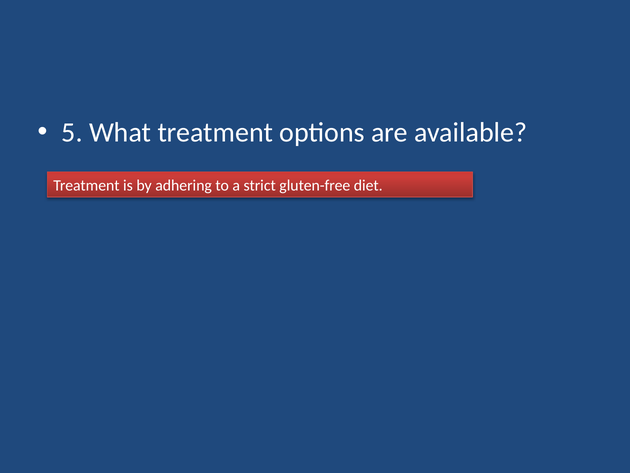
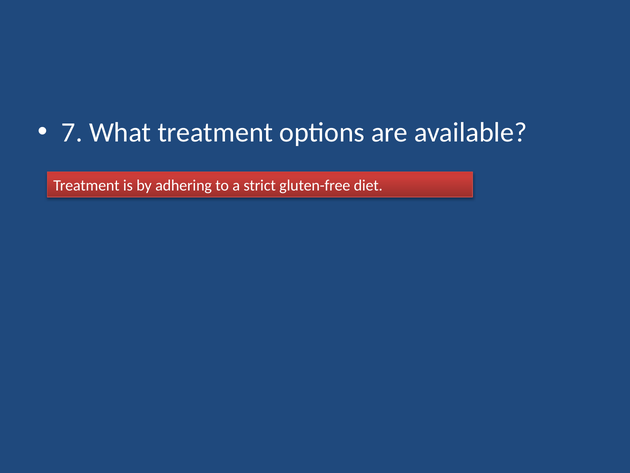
5: 5 -> 7
